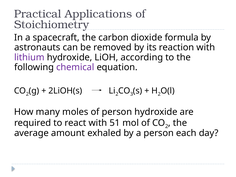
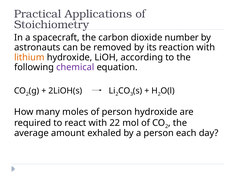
formula: formula -> number
lithium colour: purple -> orange
51: 51 -> 22
